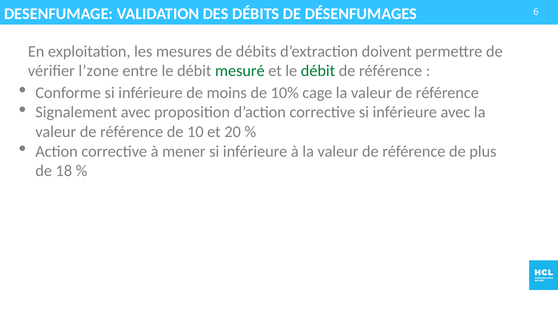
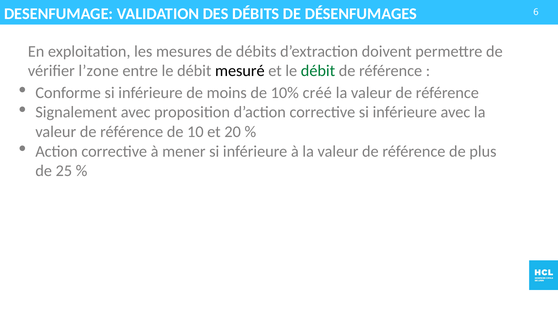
mesuré colour: green -> black
cage: cage -> créé
18: 18 -> 25
